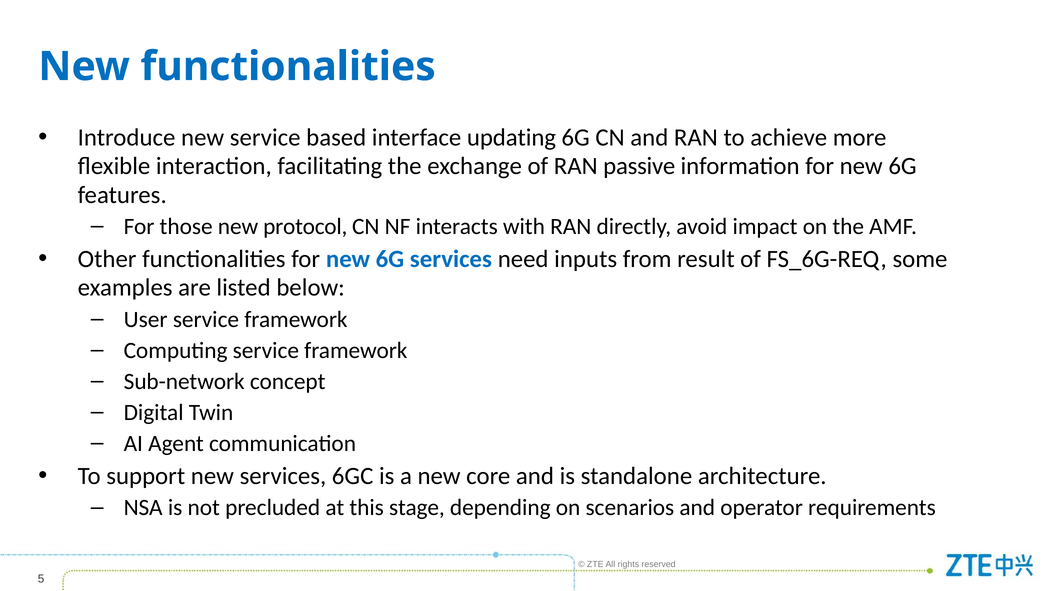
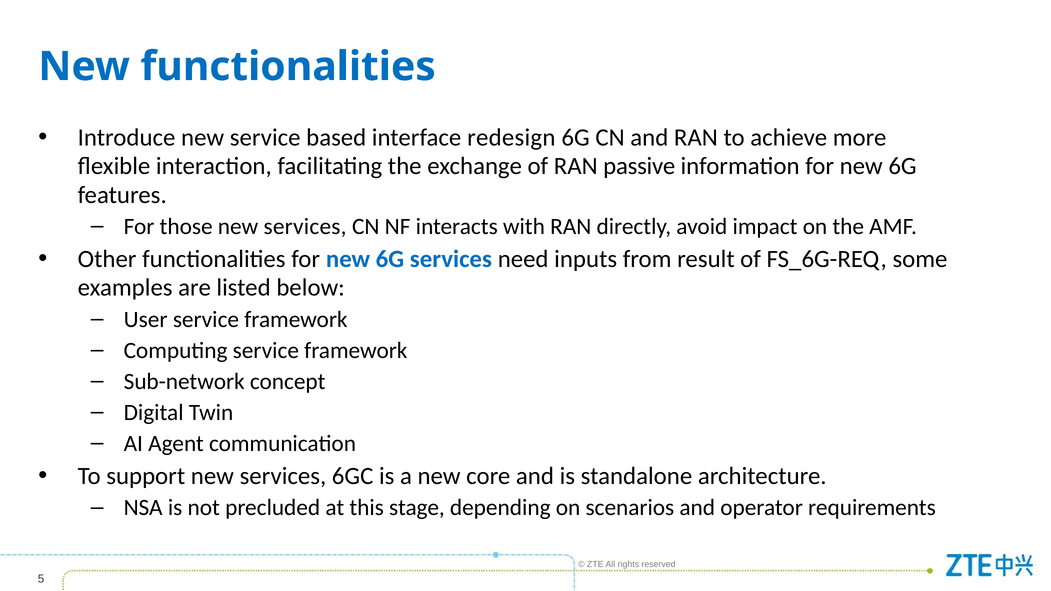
updating: updating -> redesign
those new protocol: protocol -> services
